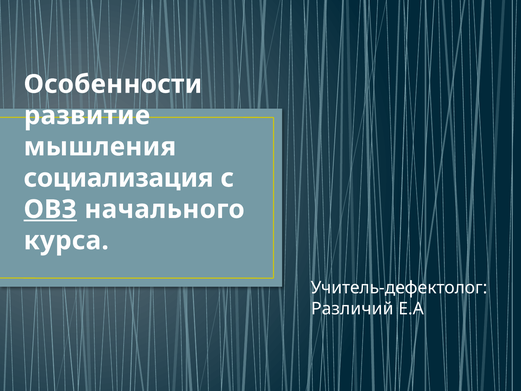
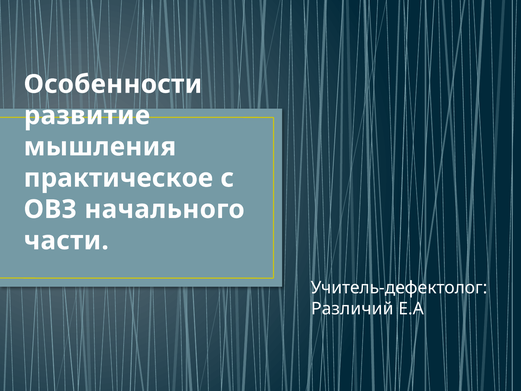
социализация: социализация -> практическое
ОВЗ underline: present -> none
курса: курса -> части
